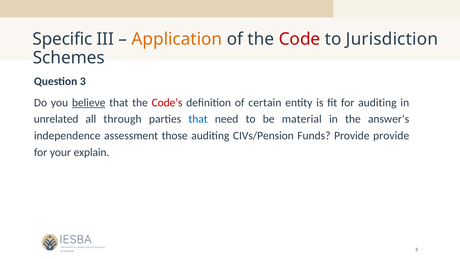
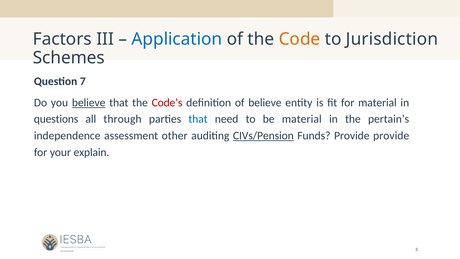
Specific: Specific -> Factors
Application colour: orange -> blue
Code colour: red -> orange
Question 3: 3 -> 7
of certain: certain -> believe
for auditing: auditing -> material
unrelated: unrelated -> questions
answer’s: answer’s -> pertain’s
those: those -> other
CIVs/Pension underline: none -> present
